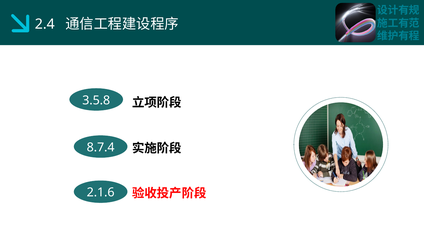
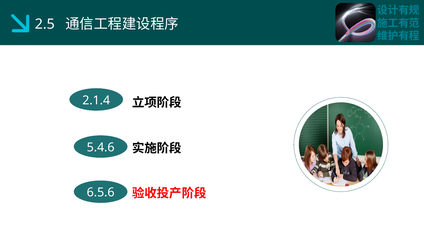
2.4: 2.4 -> 2.5
3.5.8: 3.5.8 -> 2.1.4
8.7.4: 8.7.4 -> 5.4.6
2.1.6: 2.1.6 -> 6.5.6
